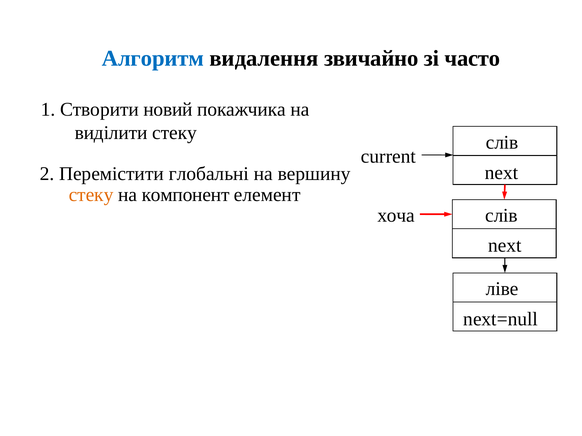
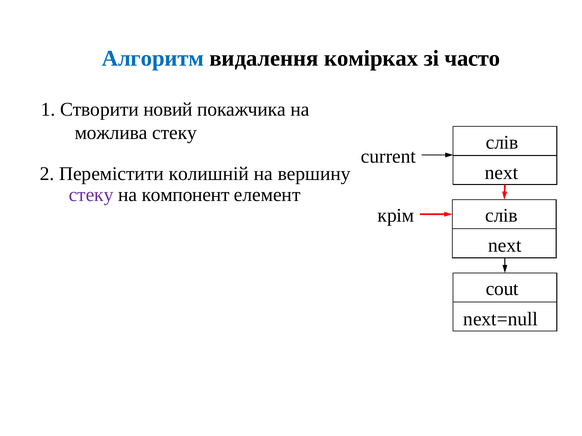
звичайно: звичайно -> комірках
виділити: виділити -> можлива
глобальні: глобальні -> колишній
стеку at (91, 195) colour: orange -> purple
хоча: хоча -> крім
ліве: ліве -> cout
